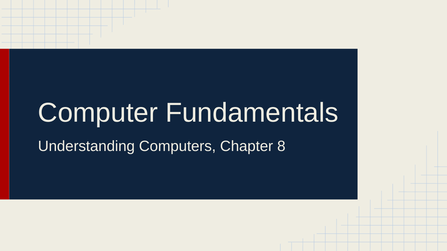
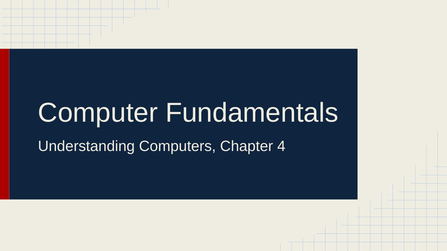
8: 8 -> 4
